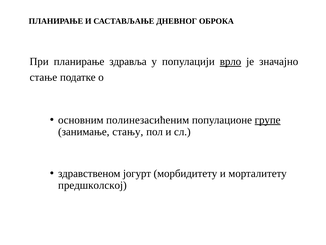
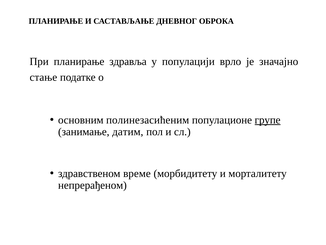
врло underline: present -> none
стању: стању -> датим
јогурт: јогурт -> време
предшколској: предшколској -> непрерађеном
